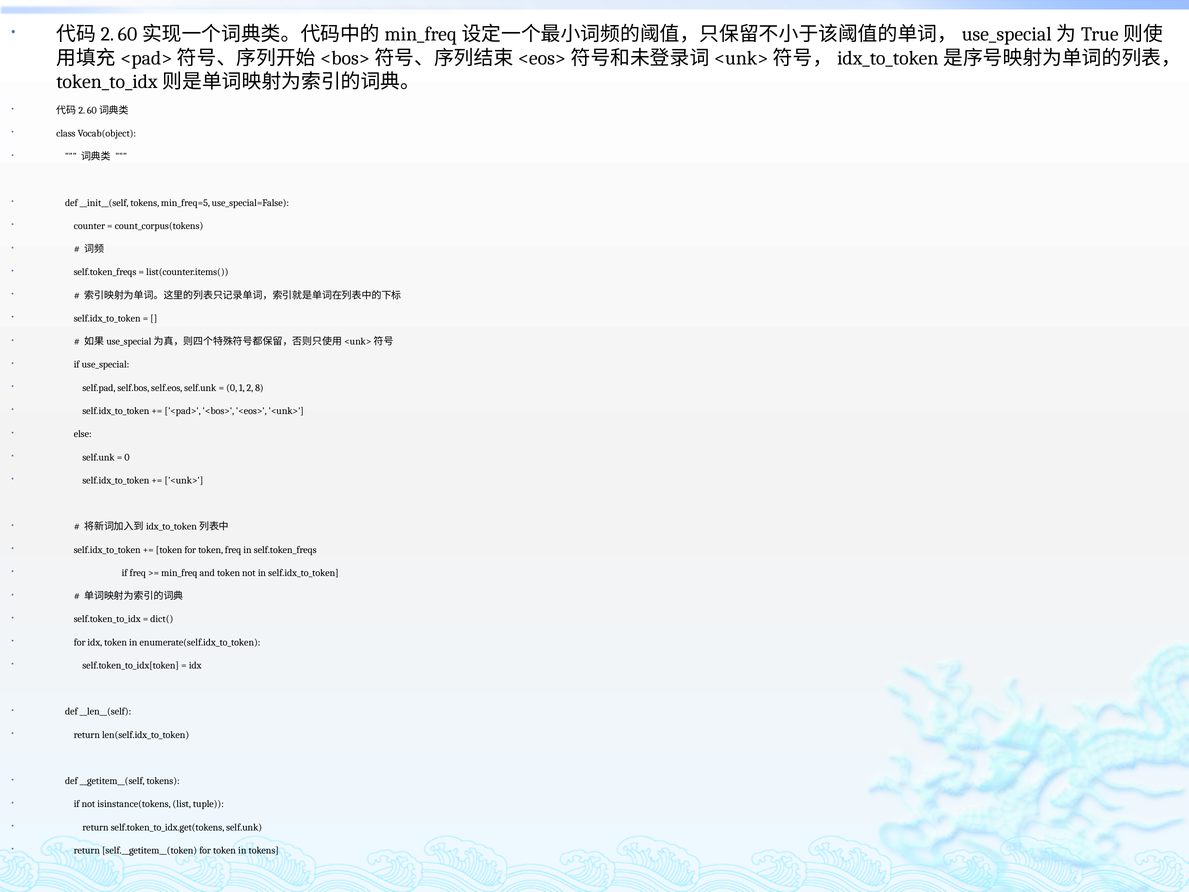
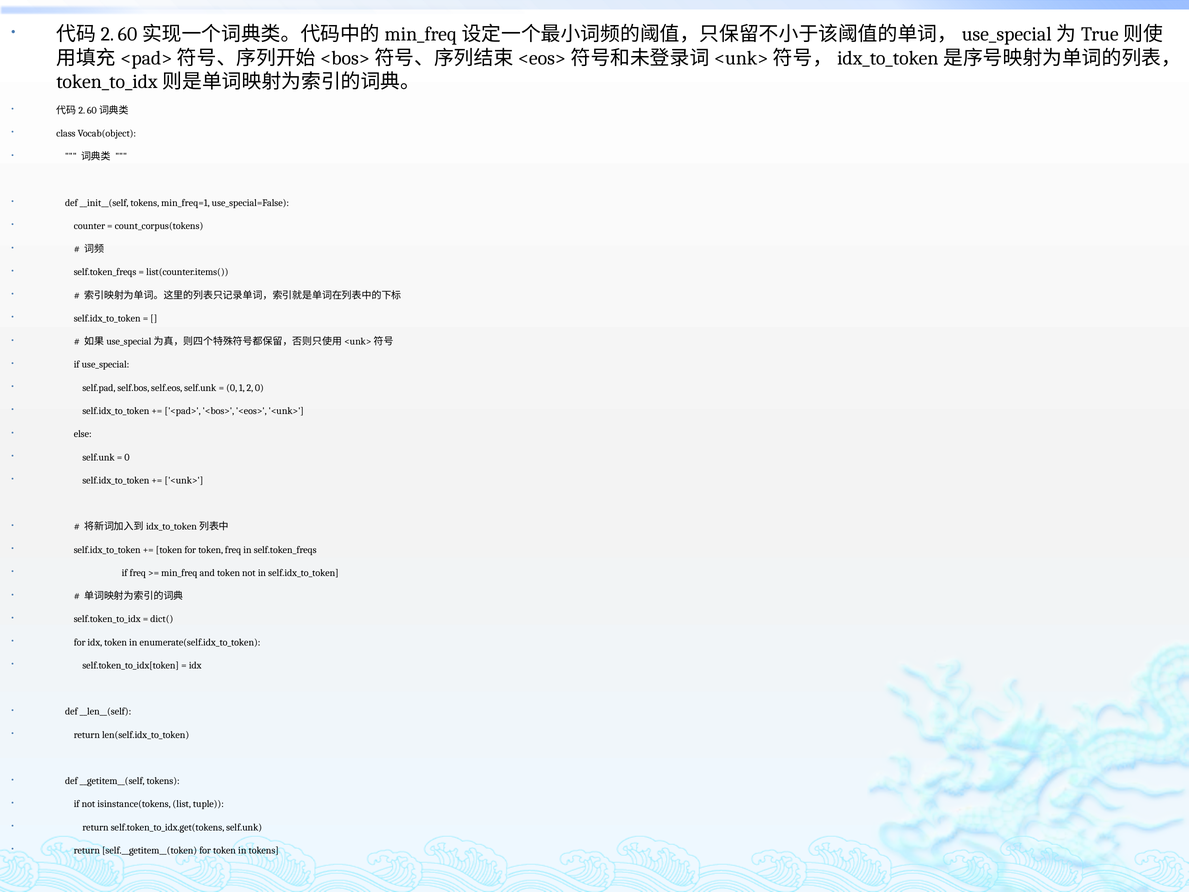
min_freq=5: min_freq=5 -> min_freq=1
2 8: 8 -> 0
